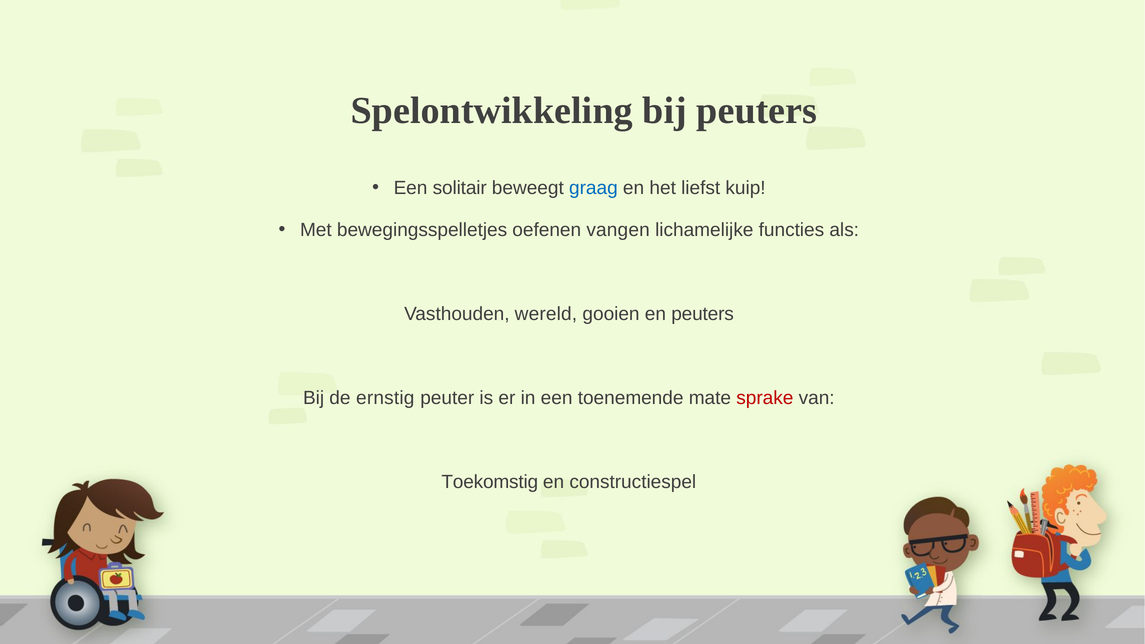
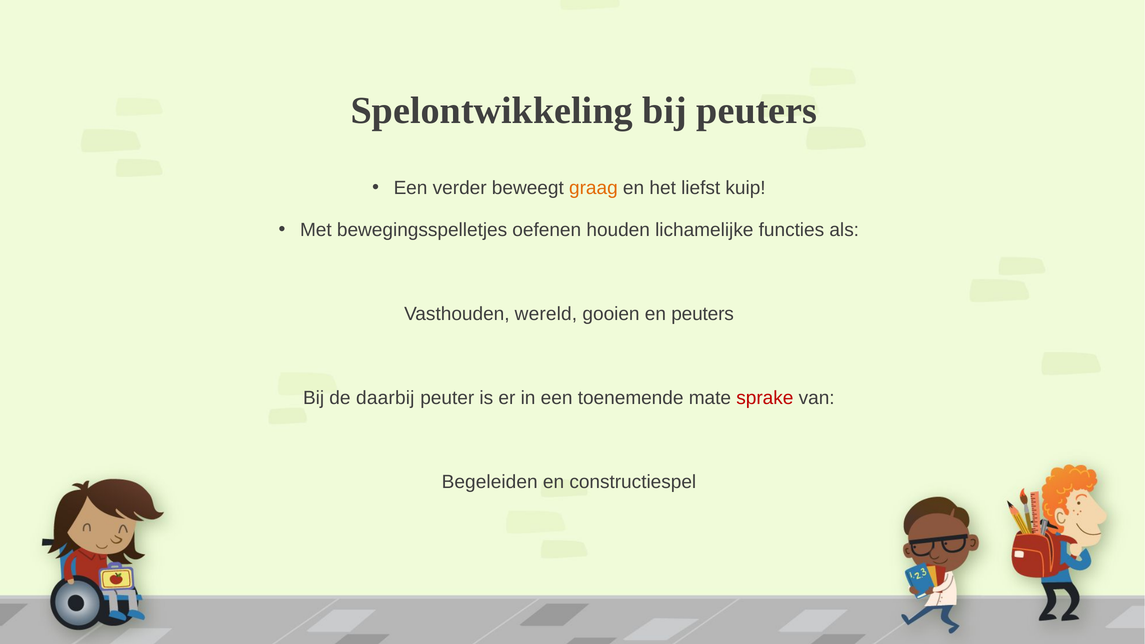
solitair: solitair -> verder
graag colour: blue -> orange
vangen: vangen -> houden
ernstig: ernstig -> daarbij
Toekomstig: Toekomstig -> Begeleiden
